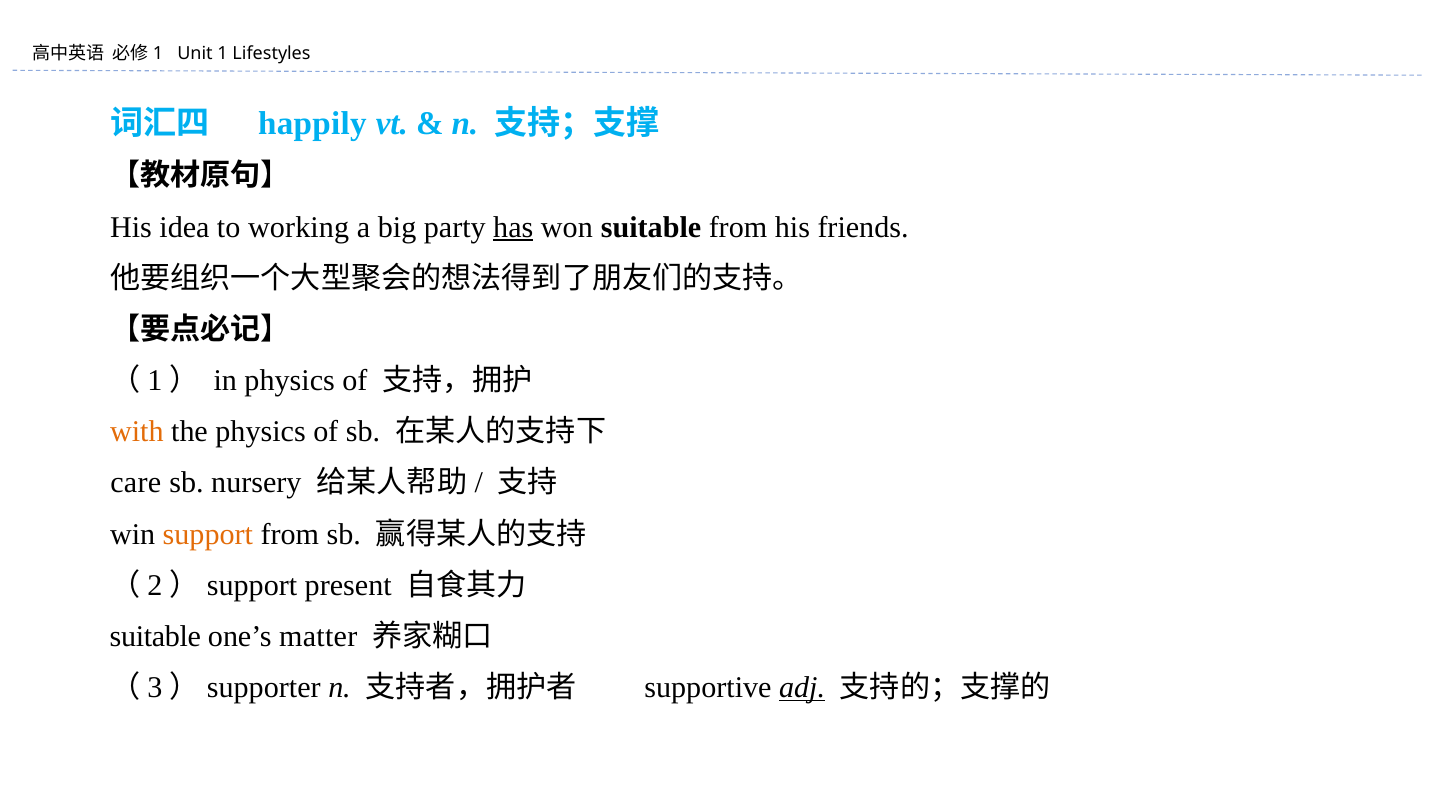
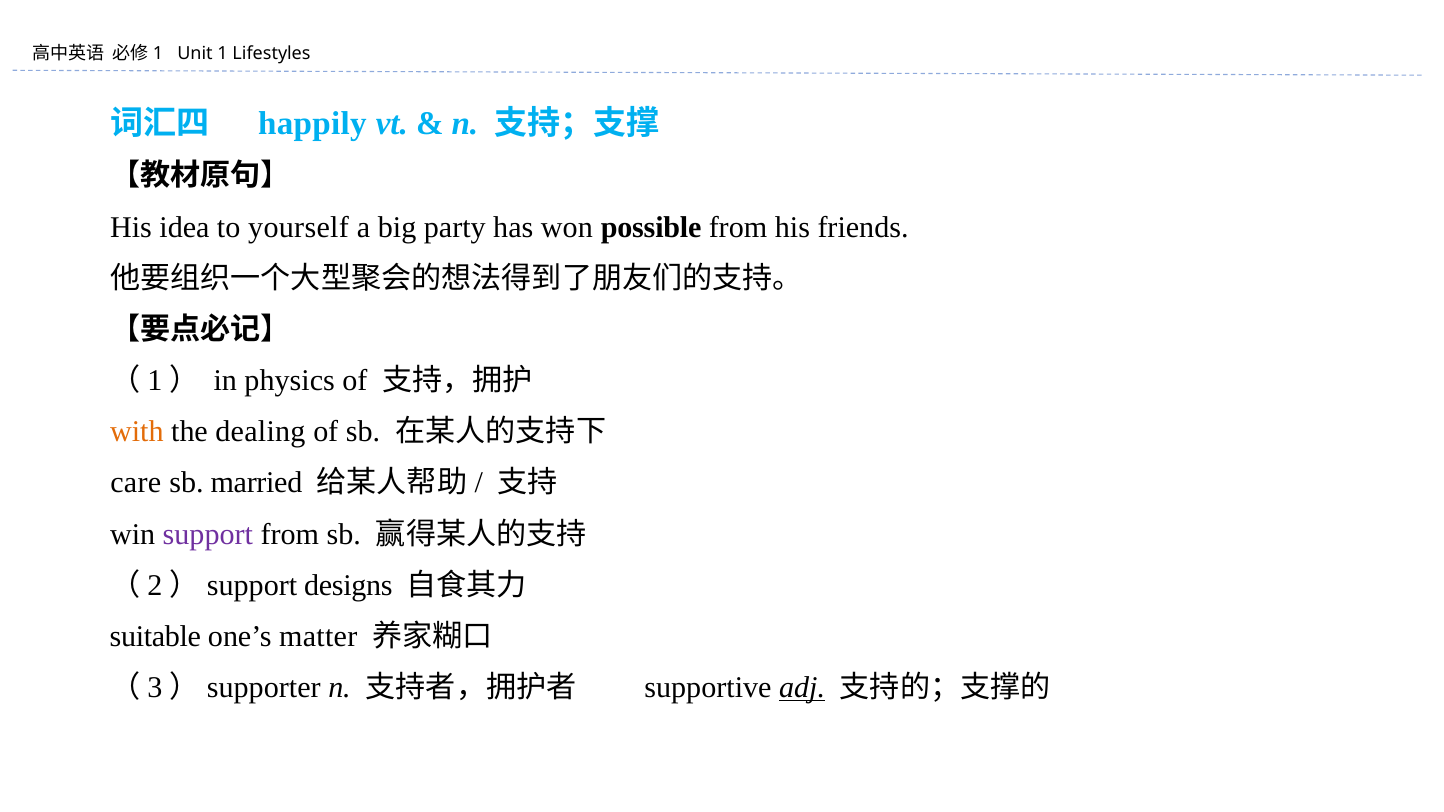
working: working -> yourself
has underline: present -> none
won suitable: suitable -> possible
the physics: physics -> dealing
nursery: nursery -> married
support colour: orange -> purple
present: present -> designs
